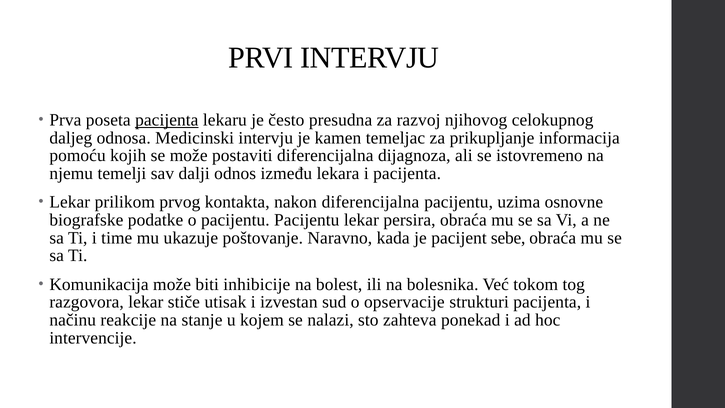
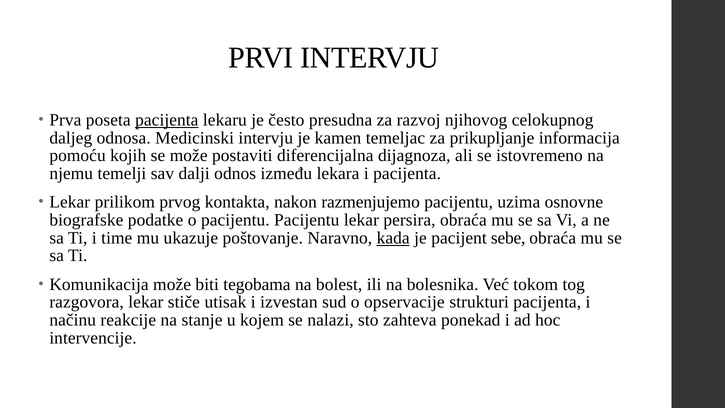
nakon diferencijalna: diferencijalna -> razmenjujemo
kada underline: none -> present
inhibicije: inhibicije -> tegobama
